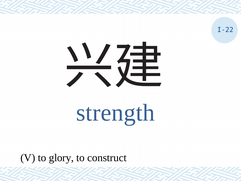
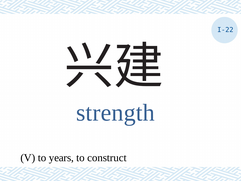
glory: glory -> years
